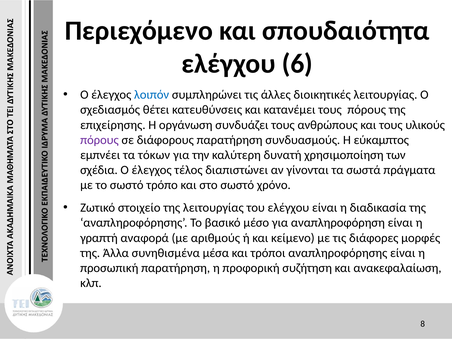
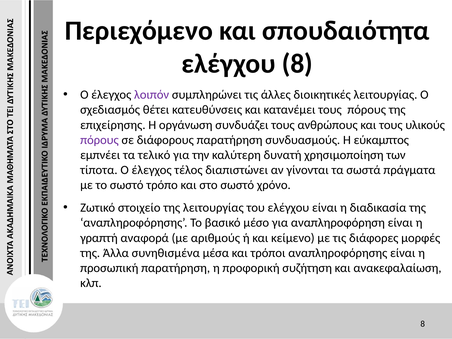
ελέγχου 6: 6 -> 8
λοιπόν colour: blue -> purple
τόκων: τόκων -> τελικό
σχέδια: σχέδια -> τίποτα
